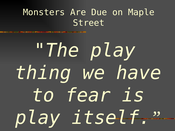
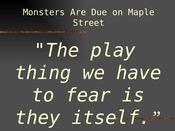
play at (38, 118): play -> they
